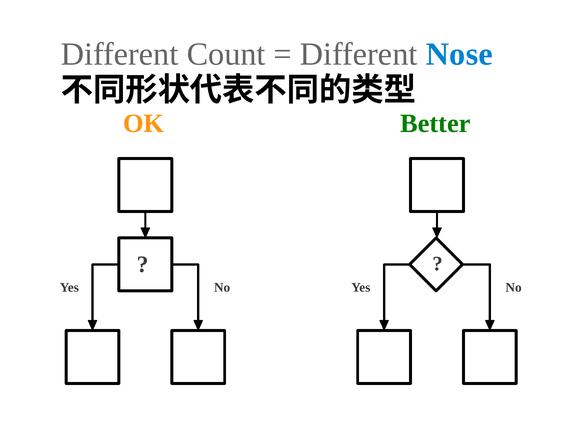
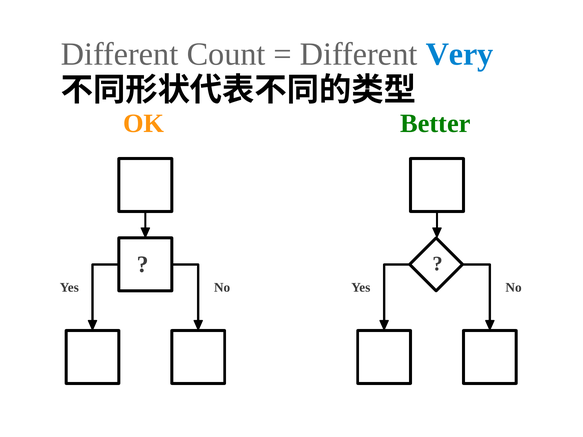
Nose: Nose -> Very
